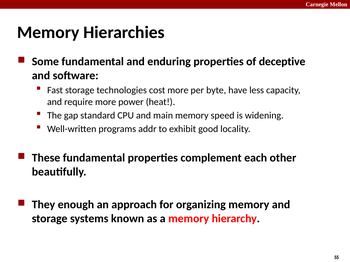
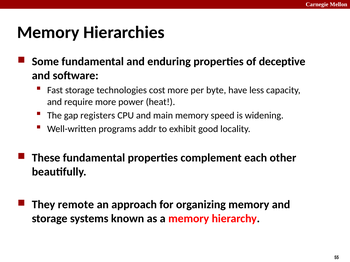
standard: standard -> registers
enough: enough -> remote
